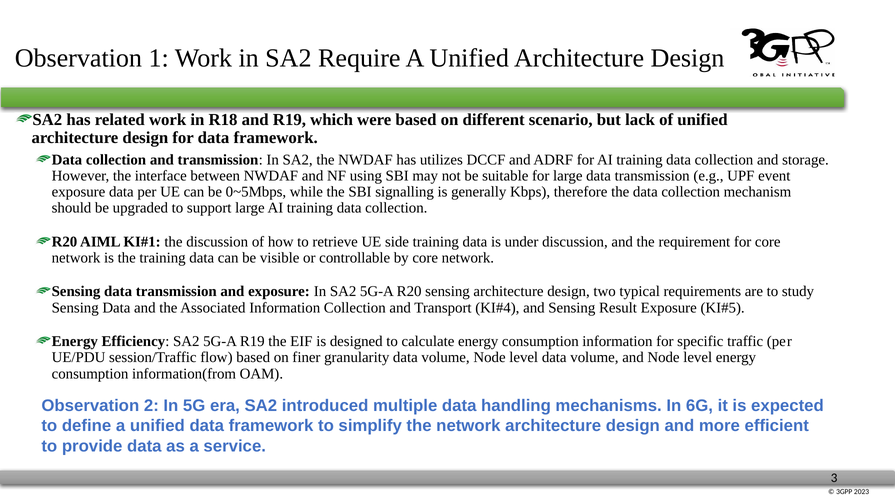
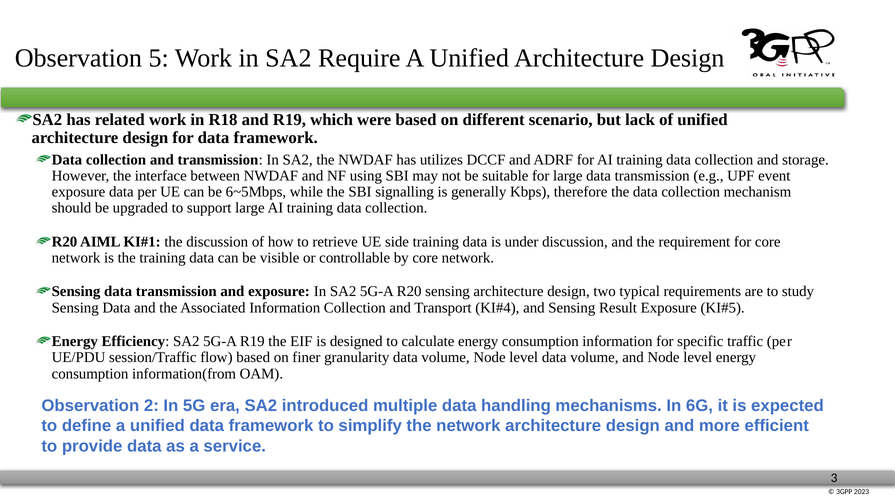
1: 1 -> 5
0~5Mbps: 0~5Mbps -> 6~5Mbps
